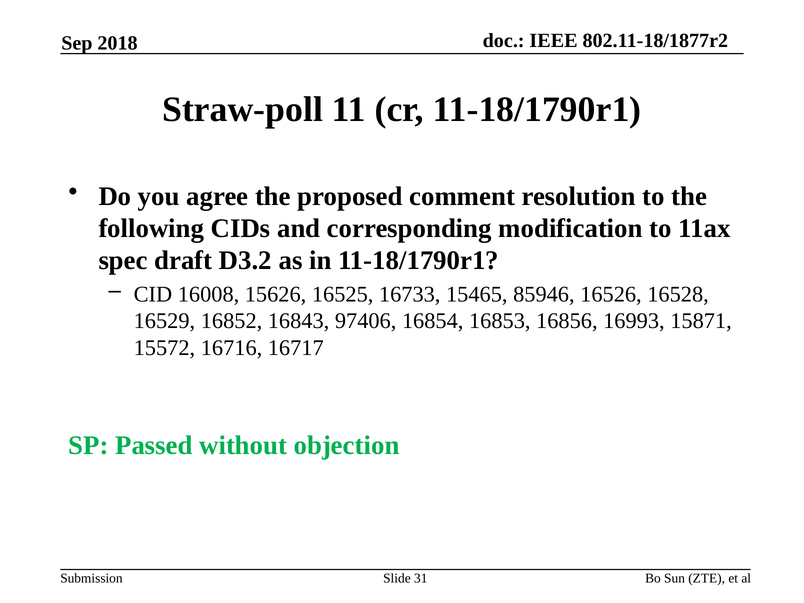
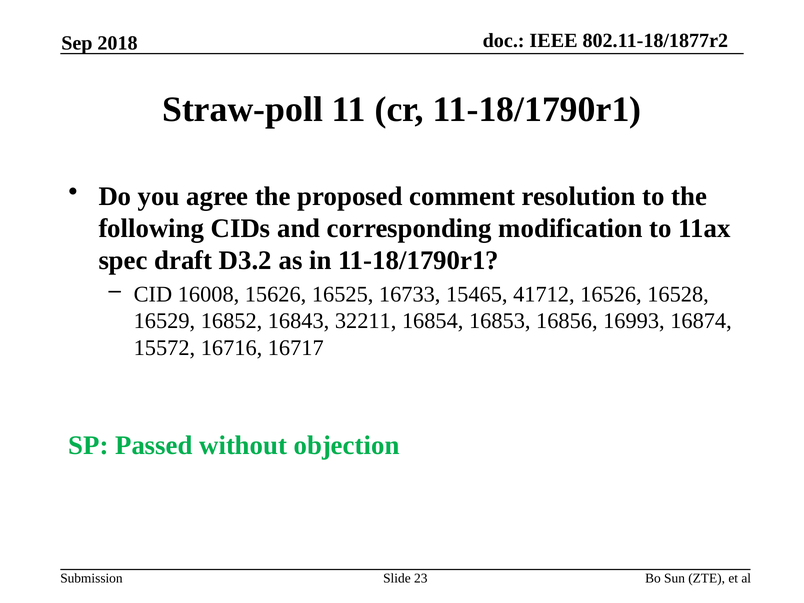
85946: 85946 -> 41712
97406: 97406 -> 32211
15871: 15871 -> 16874
31: 31 -> 23
